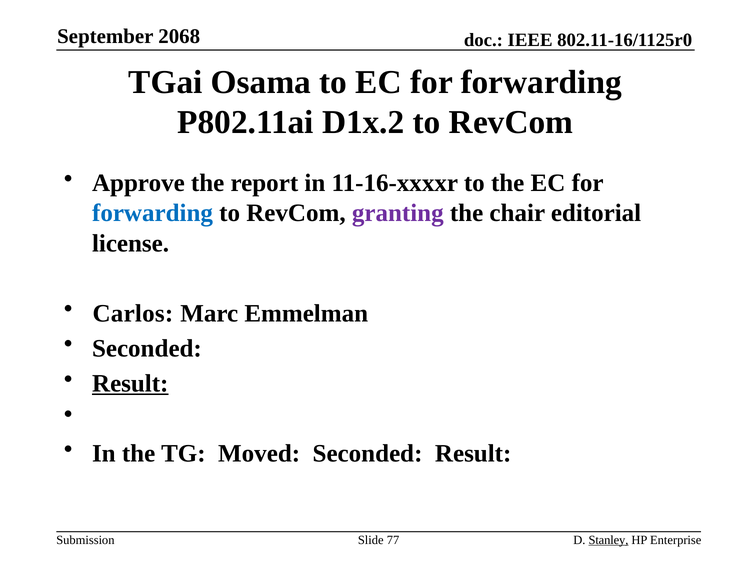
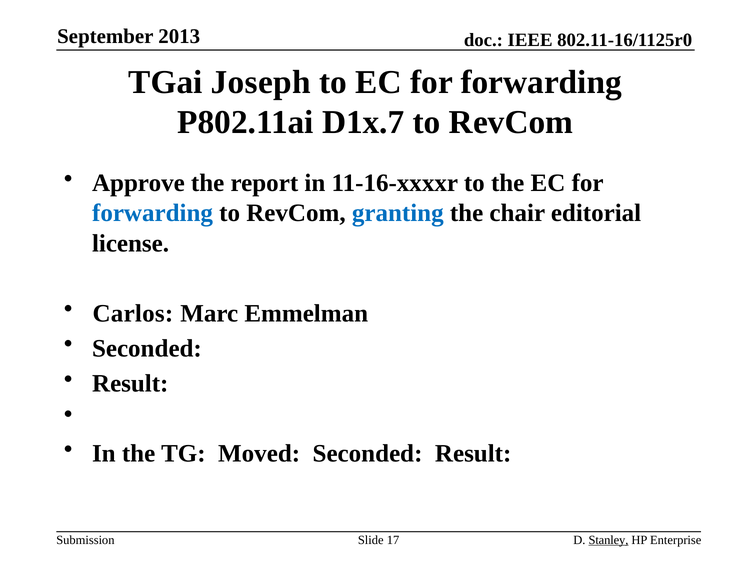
2068: 2068 -> 2013
Osama: Osama -> Joseph
D1x.2: D1x.2 -> D1x.7
granting colour: purple -> blue
Result at (130, 383) underline: present -> none
77: 77 -> 17
